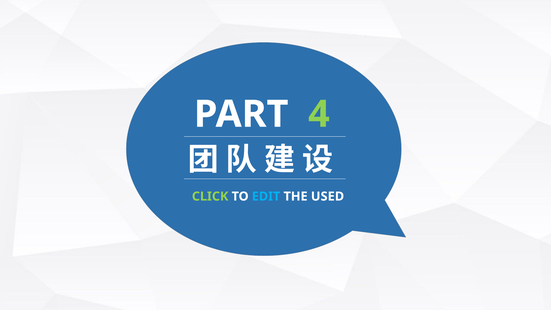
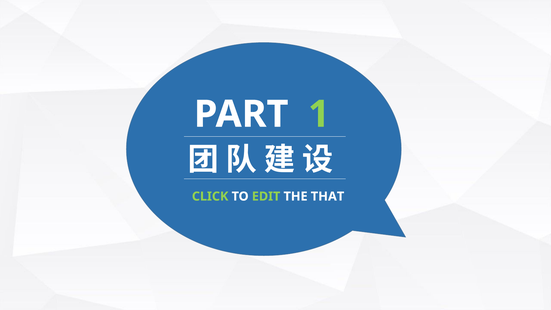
4: 4 -> 1
EDIT colour: light blue -> light green
USED: USED -> THAT
